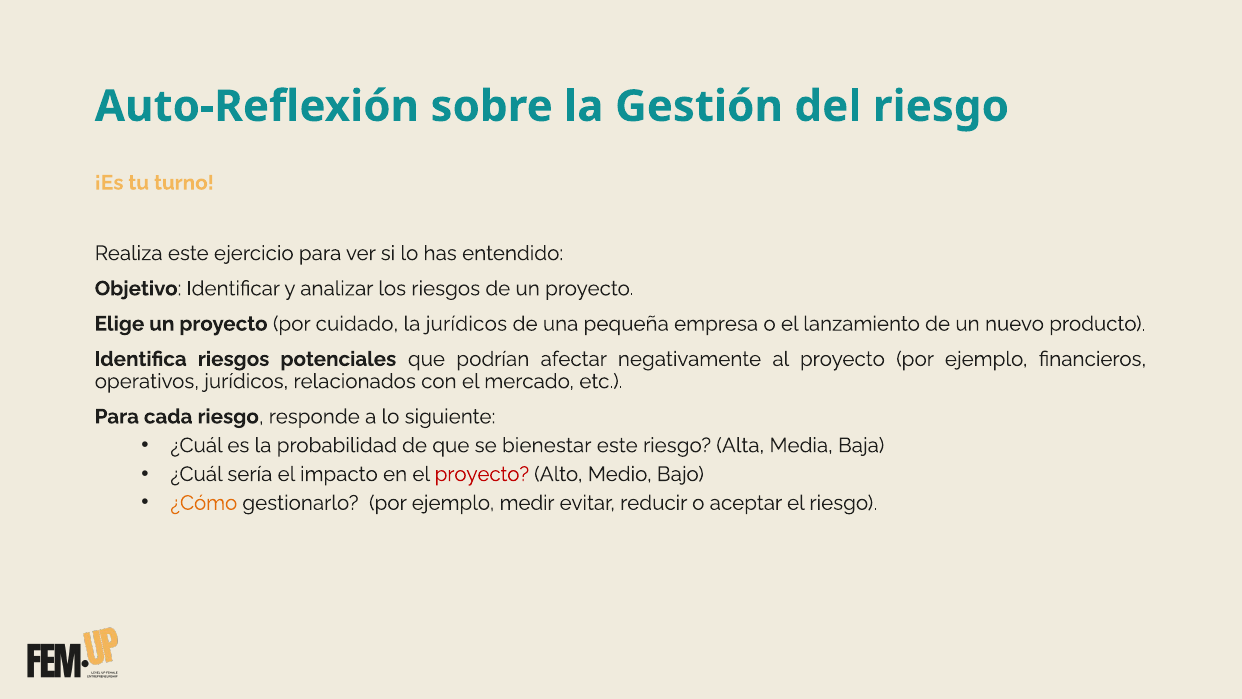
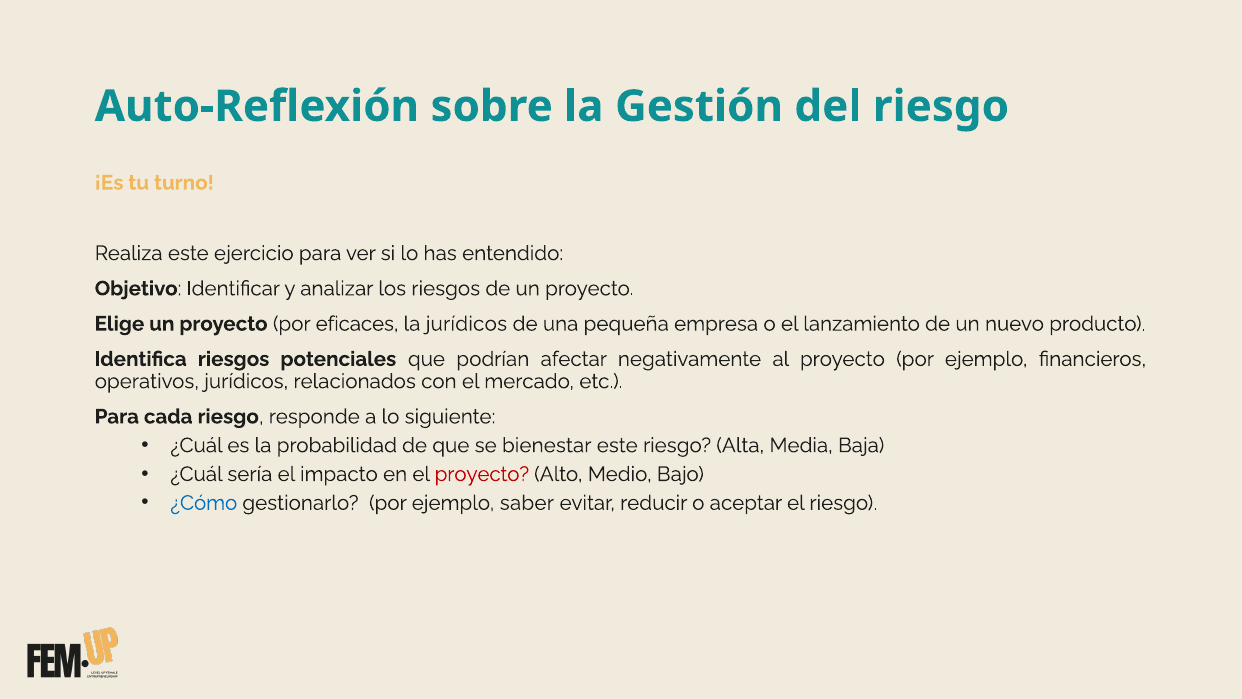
cuidado: cuidado -> eficaces
¿Cómo colour: orange -> blue
medir: medir -> saber
